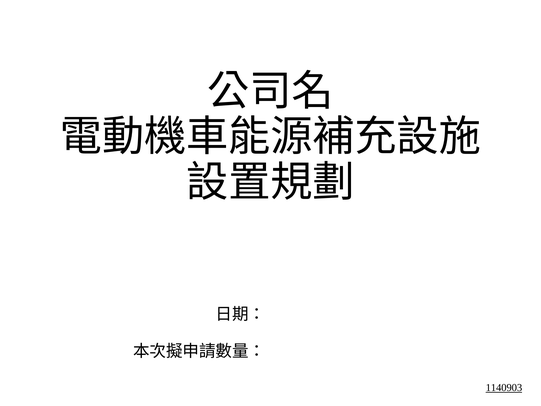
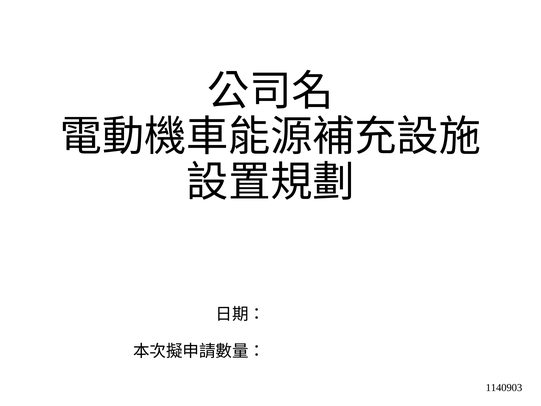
1140903 underline: present -> none
